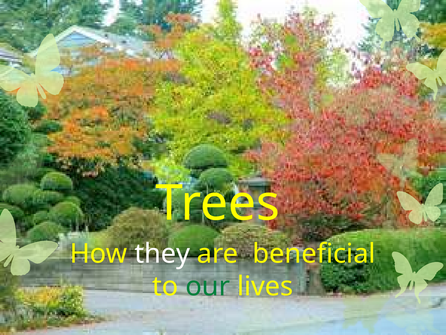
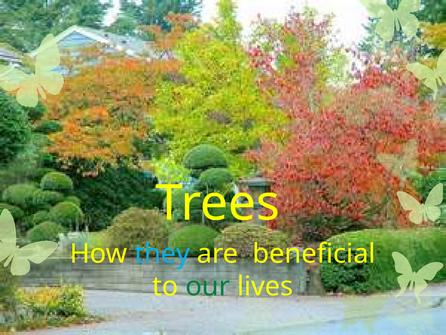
they colour: white -> light blue
